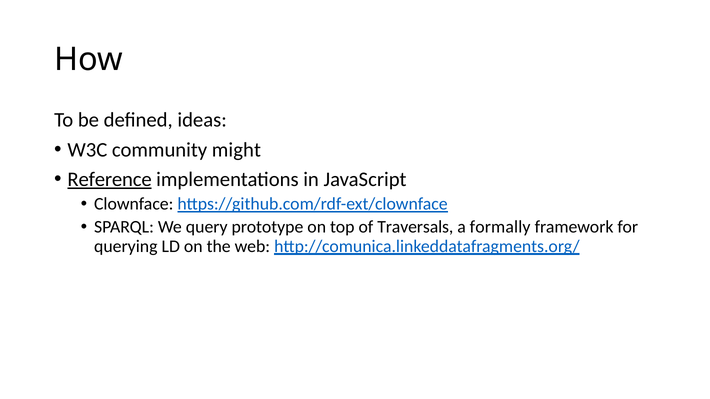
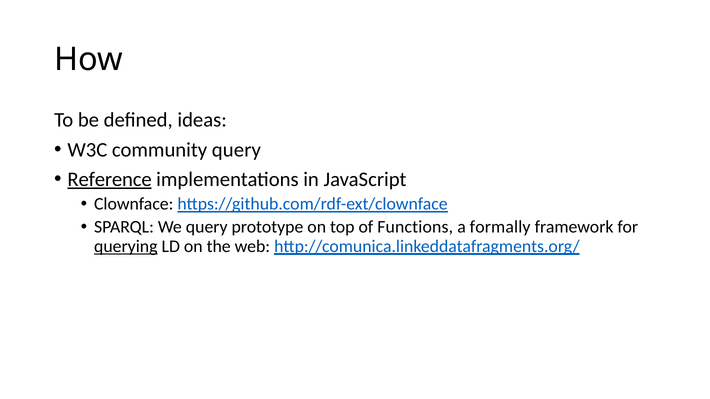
community might: might -> query
Traversals: Traversals -> Functions
querying underline: none -> present
